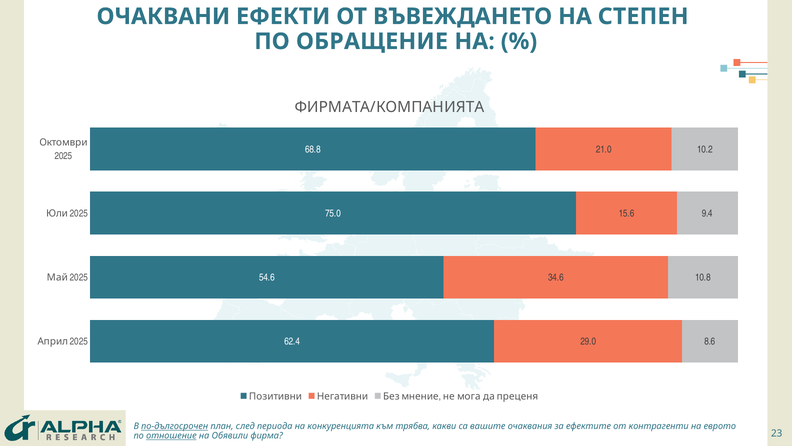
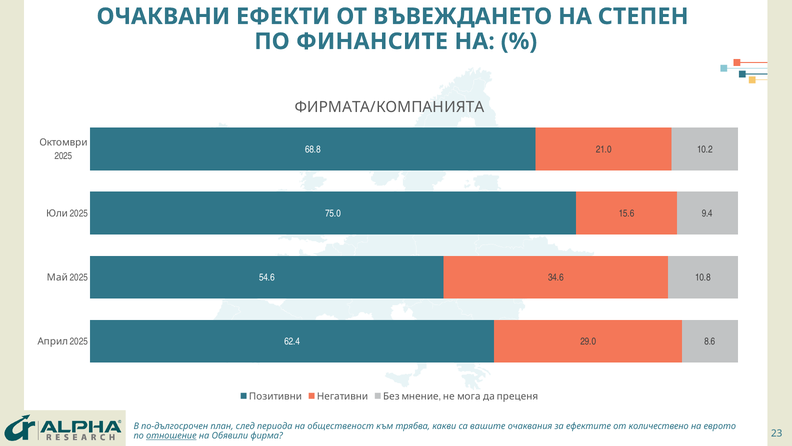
ОБРАЩЕНИЕ: ОБРАЩЕНИЕ -> ФИНАНСИТЕ
по-дългосрочен underline: present -> none
конкуренцията: конкуренцията -> общественост
контрагенти: контрагенти -> количествено
